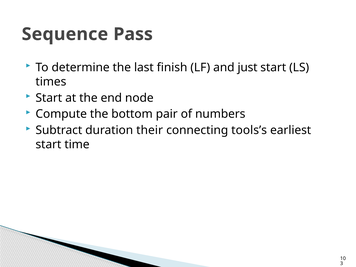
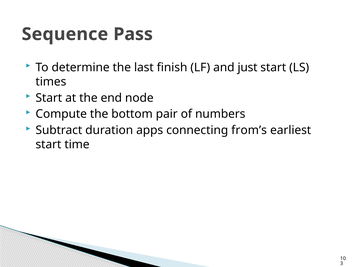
their: their -> apps
tools’s: tools’s -> from’s
